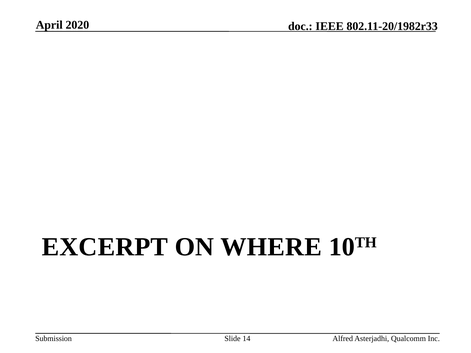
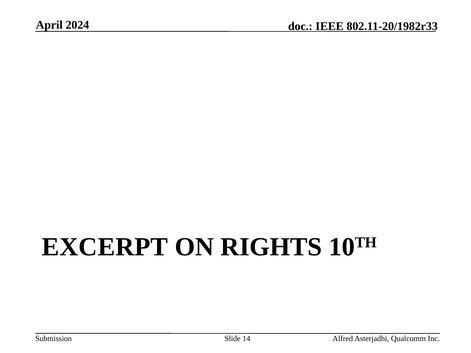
2020: 2020 -> 2024
WHERE: WHERE -> RIGHTS
